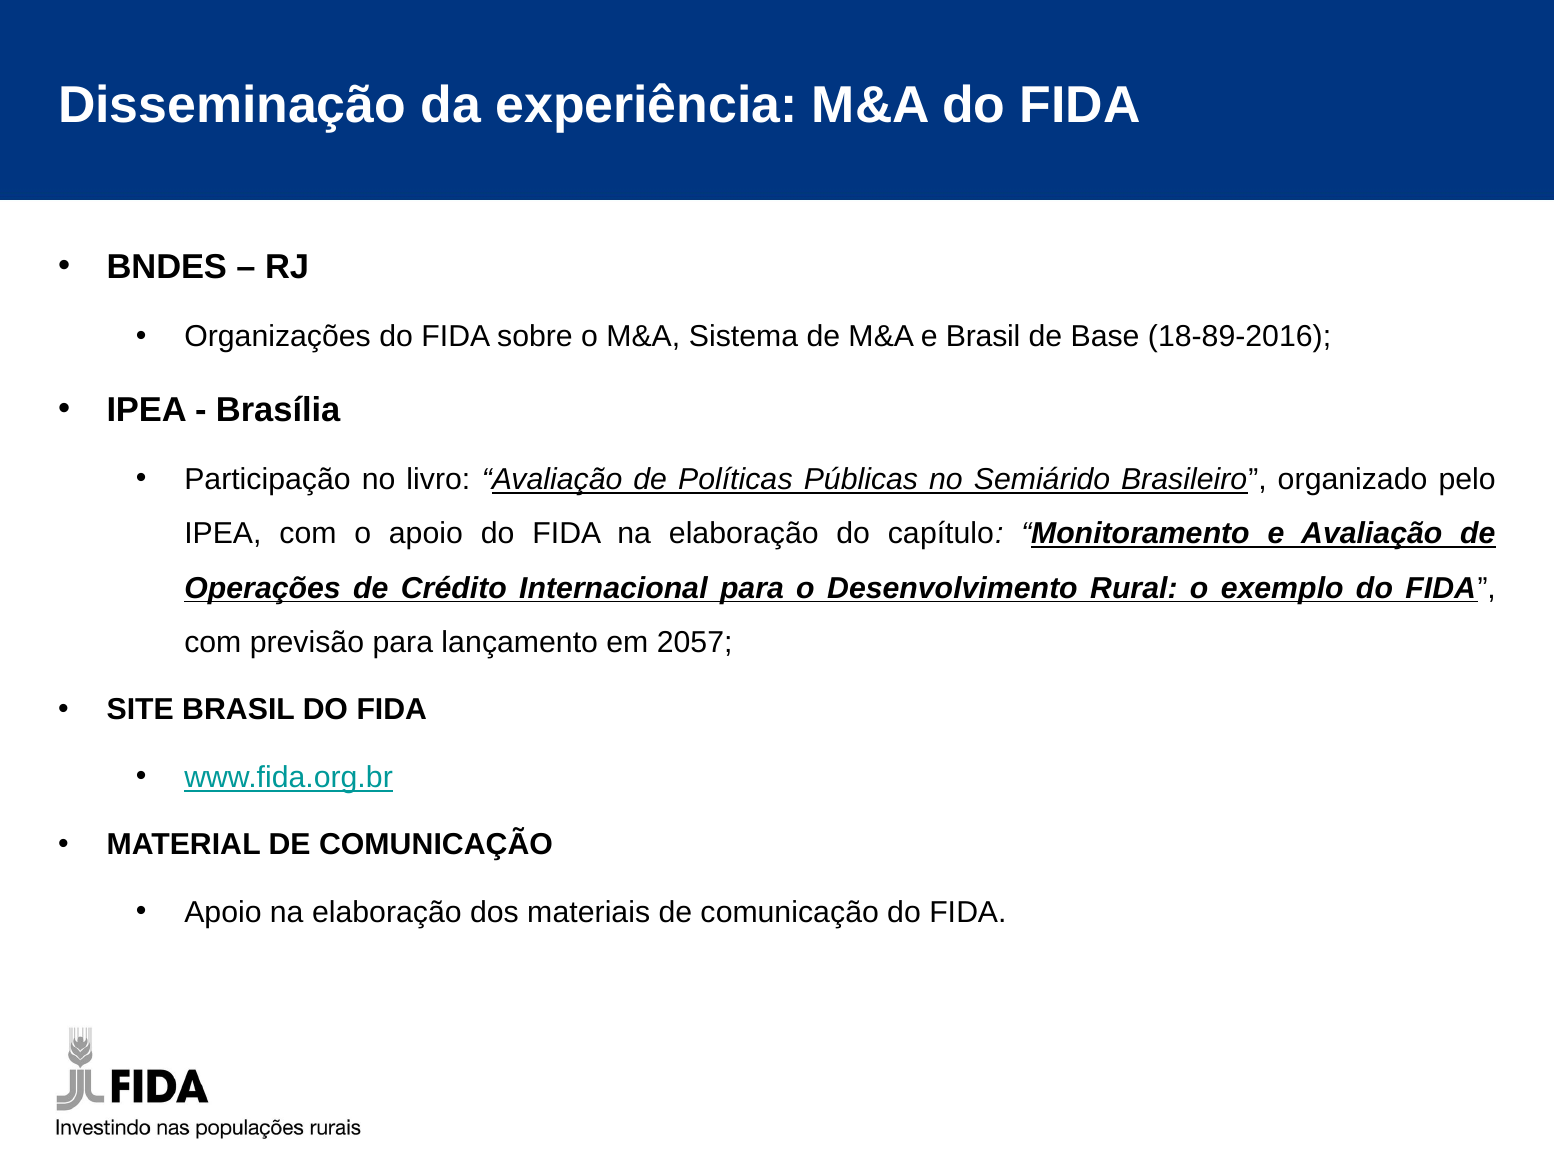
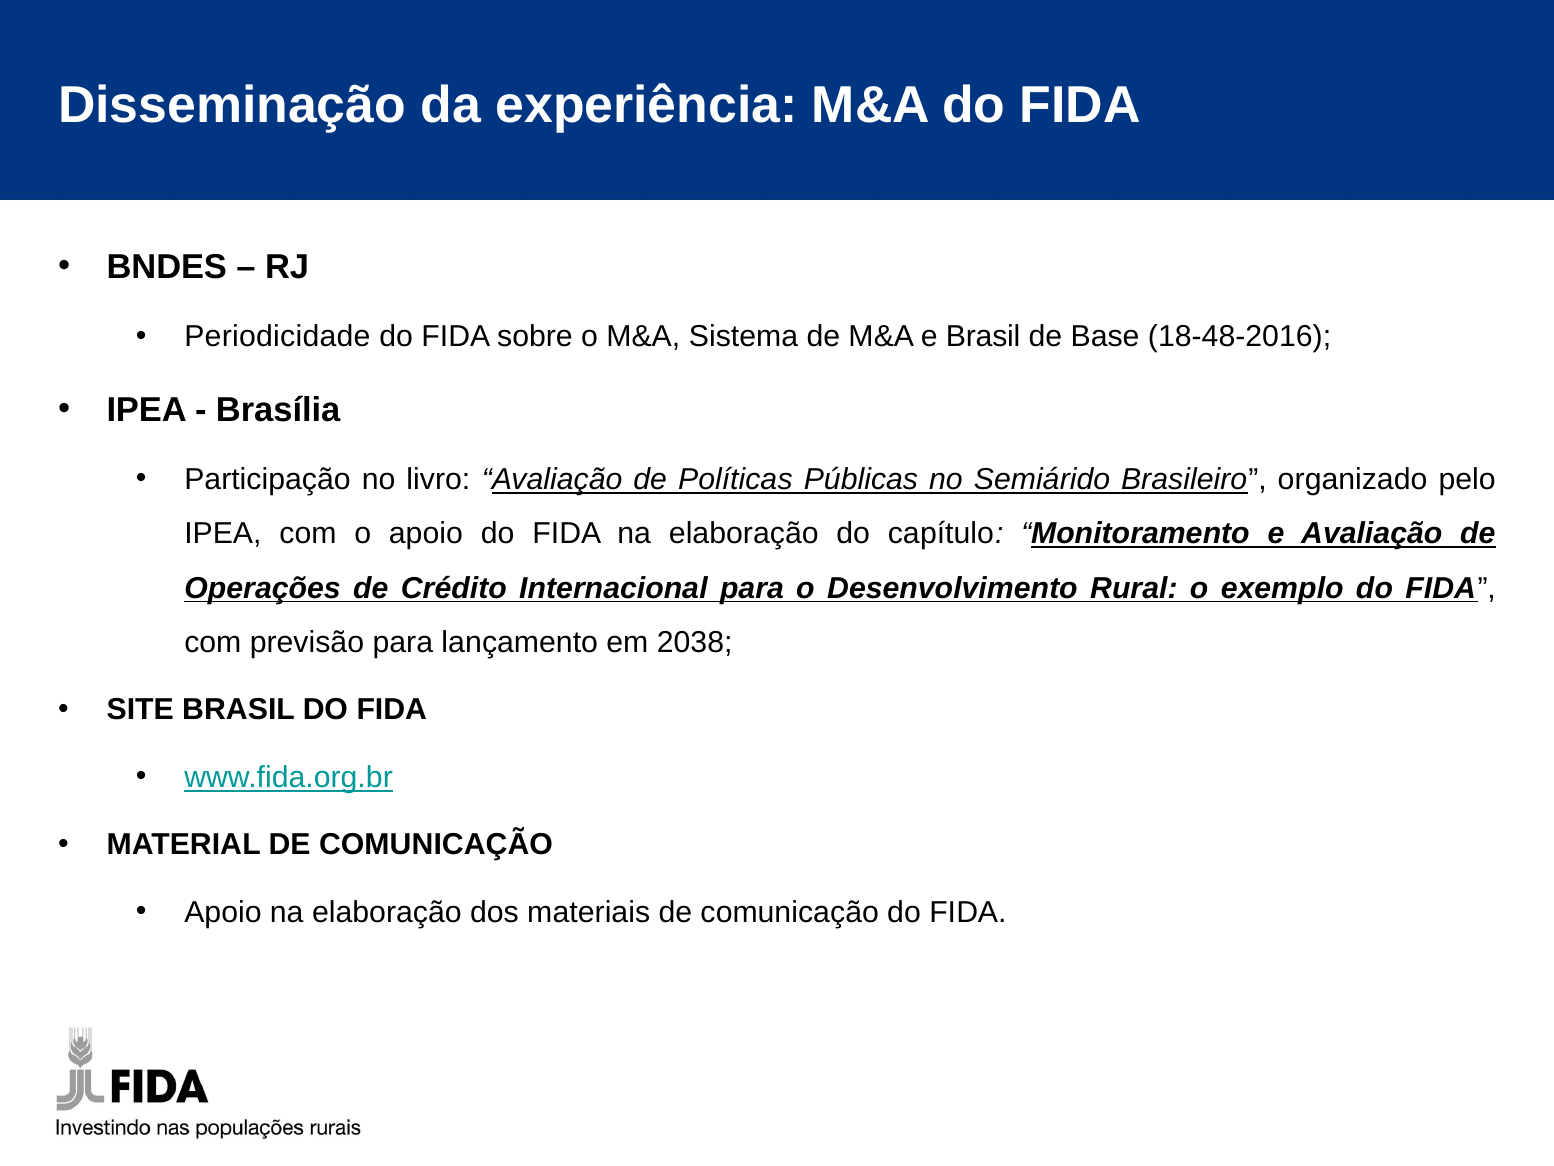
Organizações: Organizações -> Periodicidade
18-89-2016: 18-89-2016 -> 18-48-2016
2057: 2057 -> 2038
